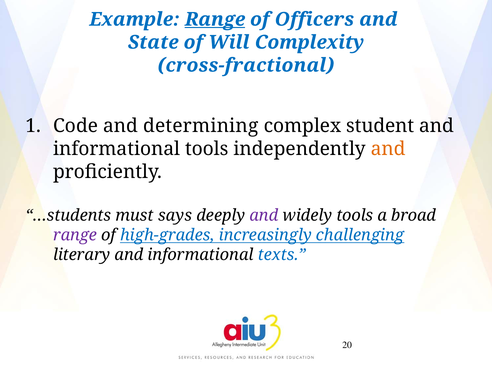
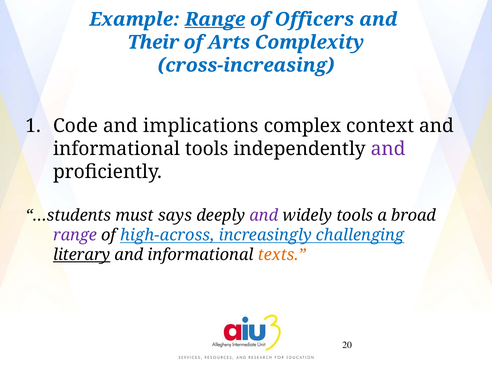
State: State -> Their
Will: Will -> Arts
cross-fractional: cross-fractional -> cross-increasing
determining: determining -> implications
student: student -> context
and at (388, 149) colour: orange -> purple
high-grades: high-grades -> high-across
literary underline: none -> present
texts colour: blue -> orange
